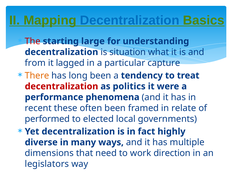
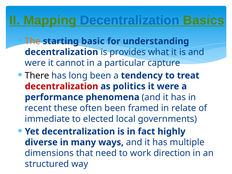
The colour: red -> orange
large: large -> basic
situation: situation -> provides
from at (35, 63): from -> were
lagged: lagged -> cannot
There colour: orange -> black
performed: performed -> immediate
legislators: legislators -> structured
